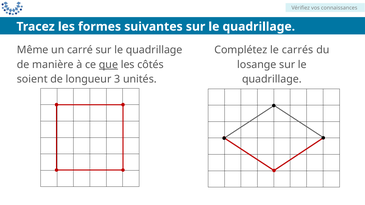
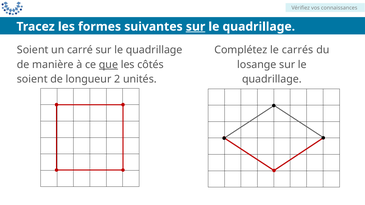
sur at (196, 27) underline: none -> present
Même at (33, 50): Même -> Soient
3: 3 -> 2
